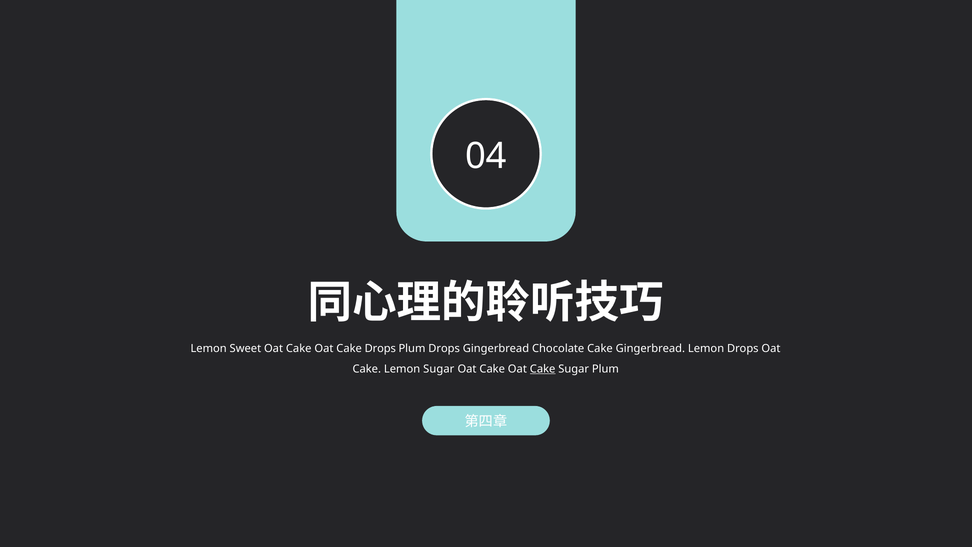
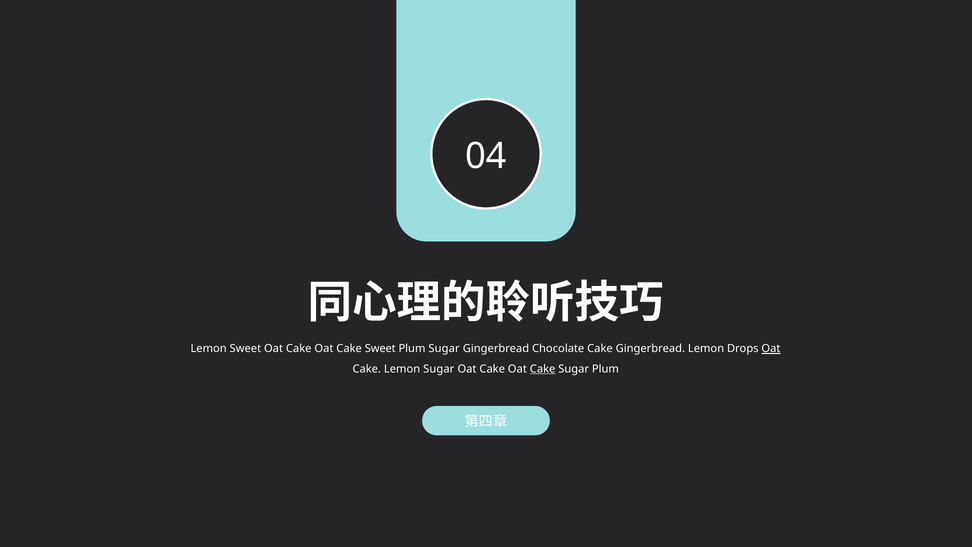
Cake Drops: Drops -> Sweet
Plum Drops: Drops -> Sugar
Oat at (771, 349) underline: none -> present
